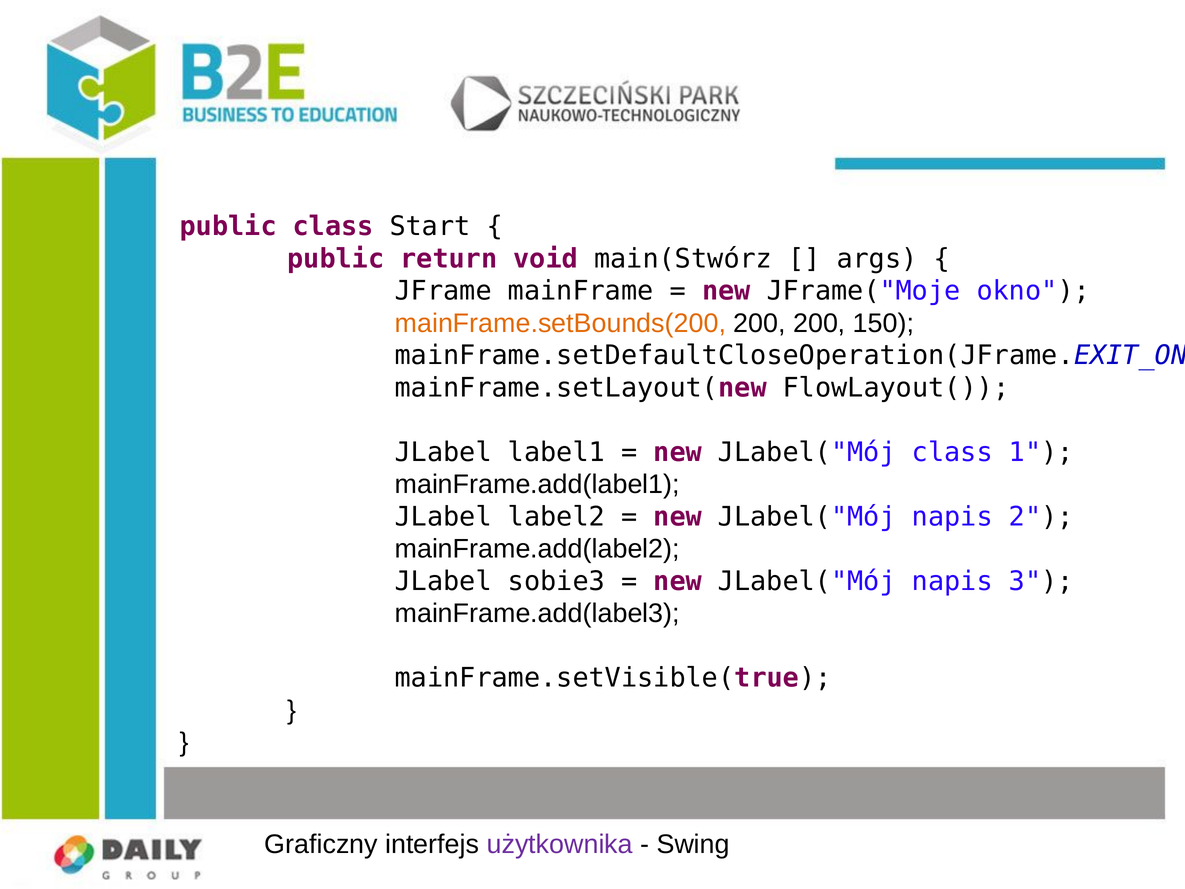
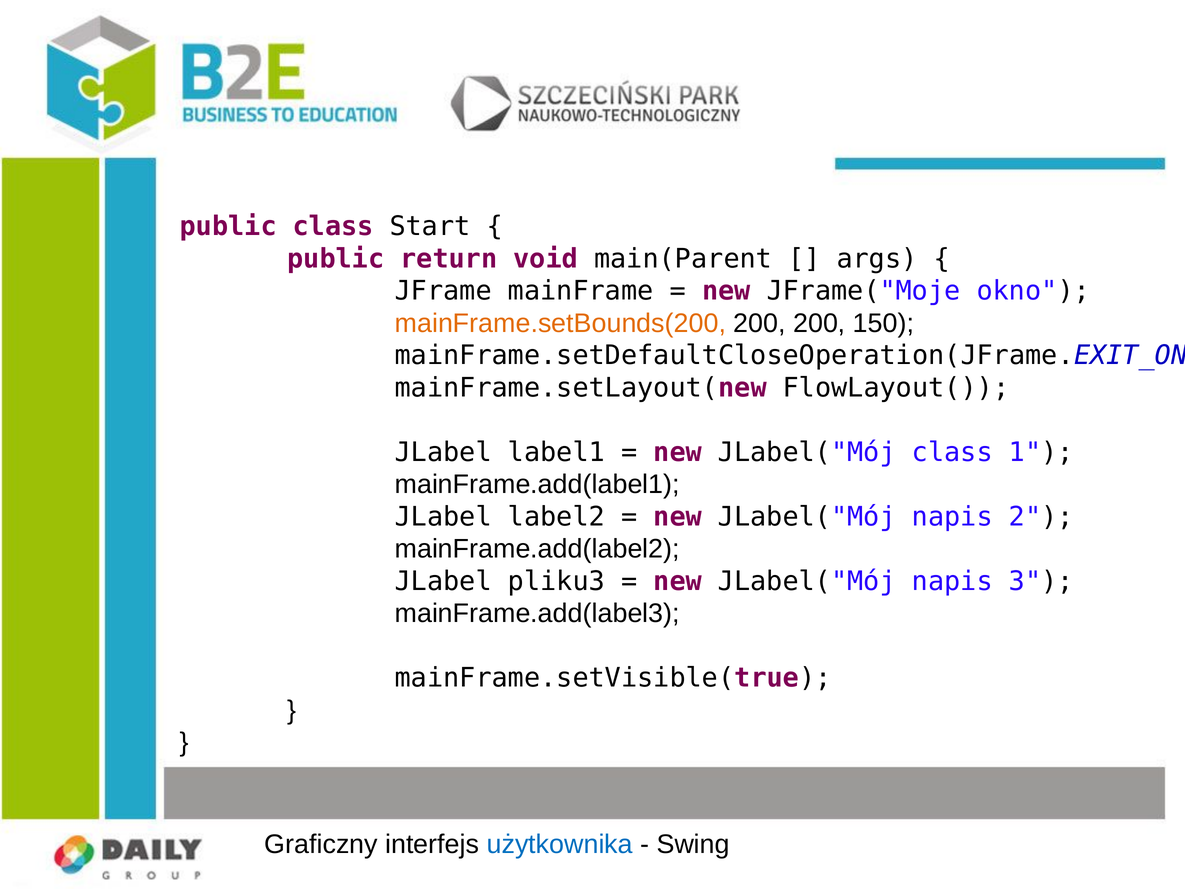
main(Stwórz: main(Stwórz -> main(Parent
sobie3: sobie3 -> pliku3
użytkownika colour: purple -> blue
